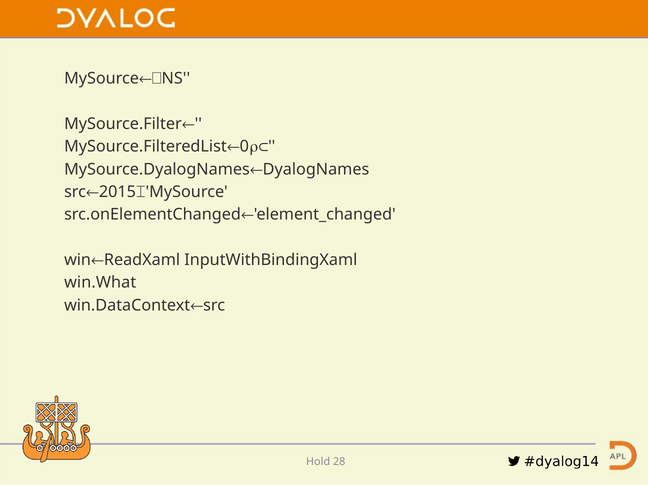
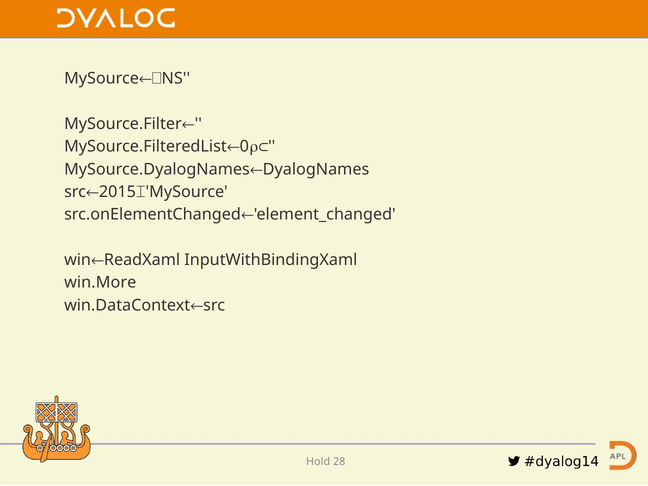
win.What: win.What -> win.More
